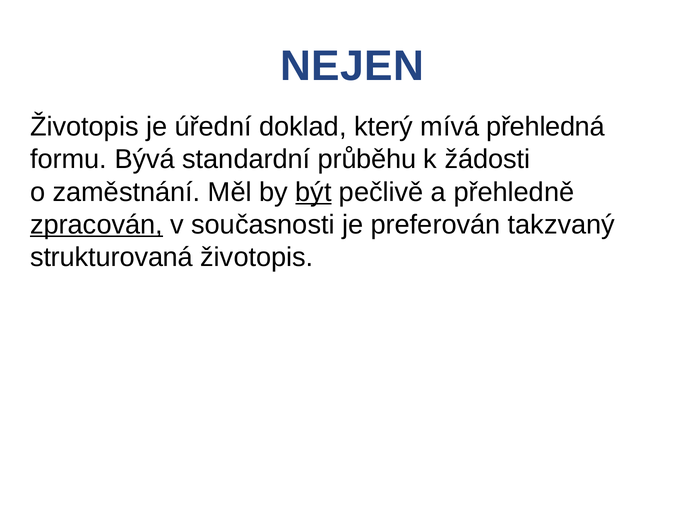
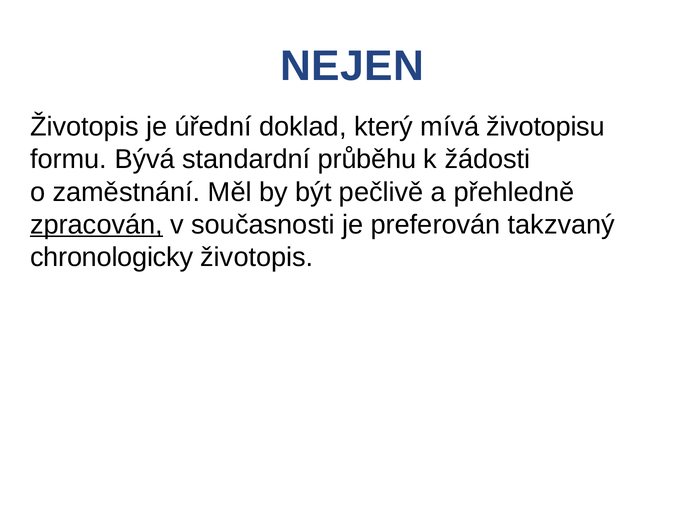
přehledná: přehledná -> životopisu
být underline: present -> none
strukturovaná: strukturovaná -> chronologicky
